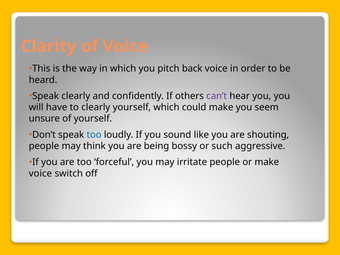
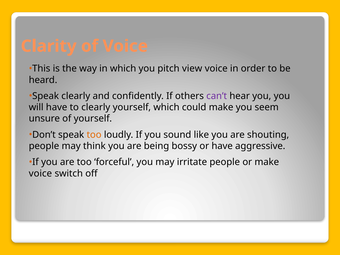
back: back -> view
too at (94, 135) colour: blue -> orange
or such: such -> have
